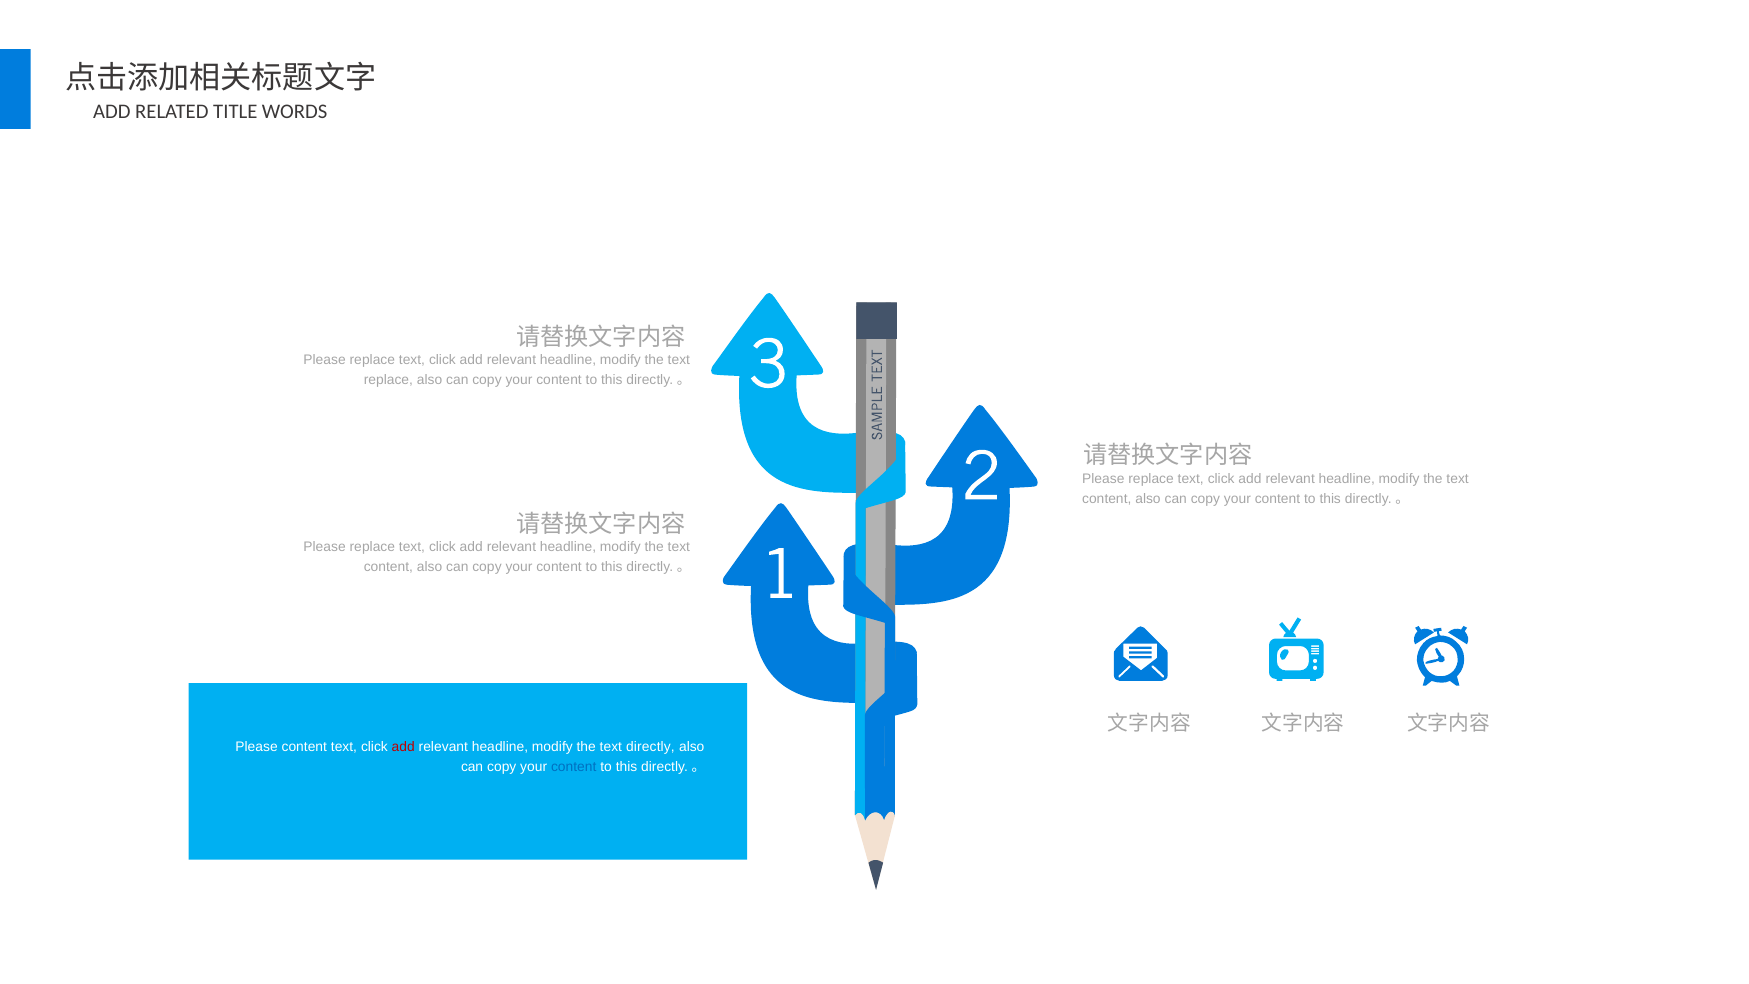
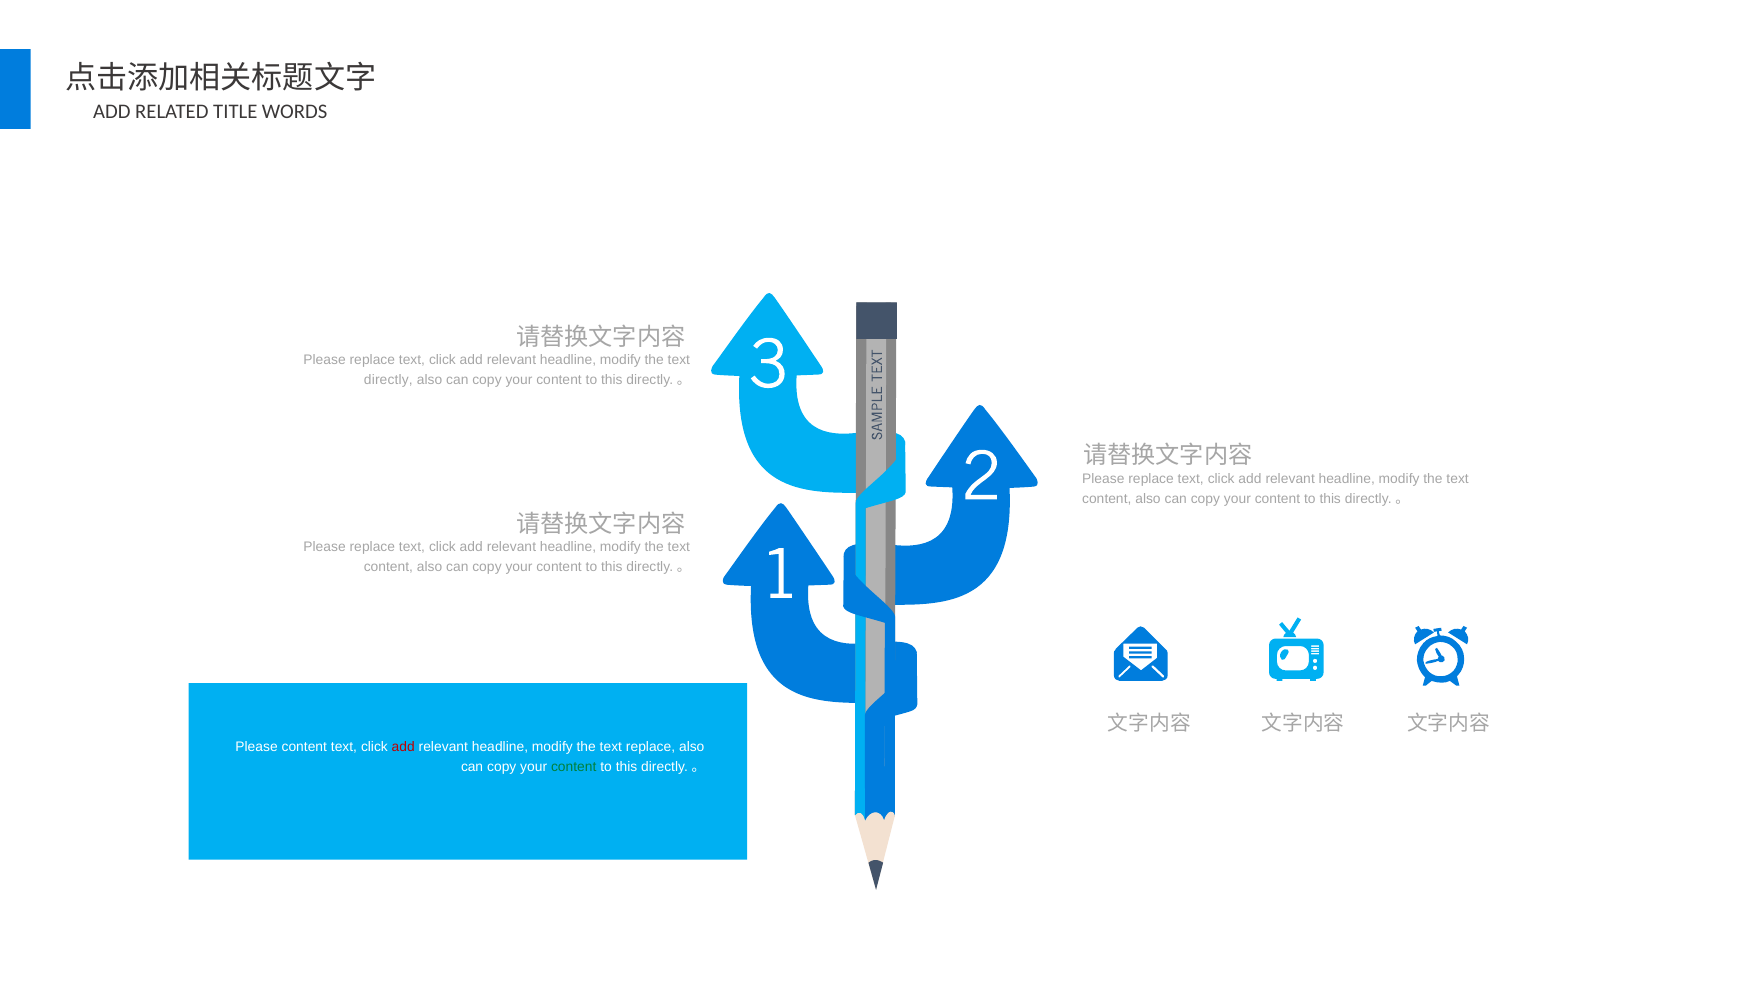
replace at (388, 380): replace -> directly
text directly: directly -> replace
content at (574, 766) colour: blue -> green
